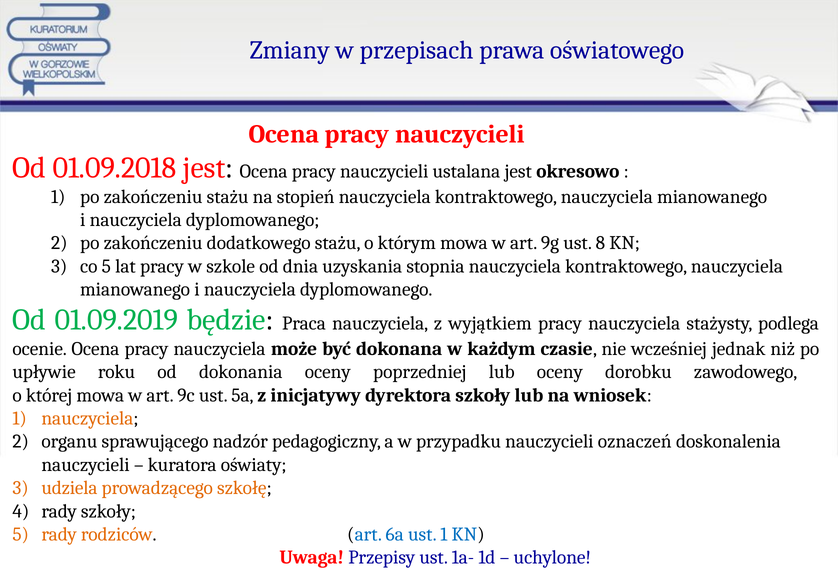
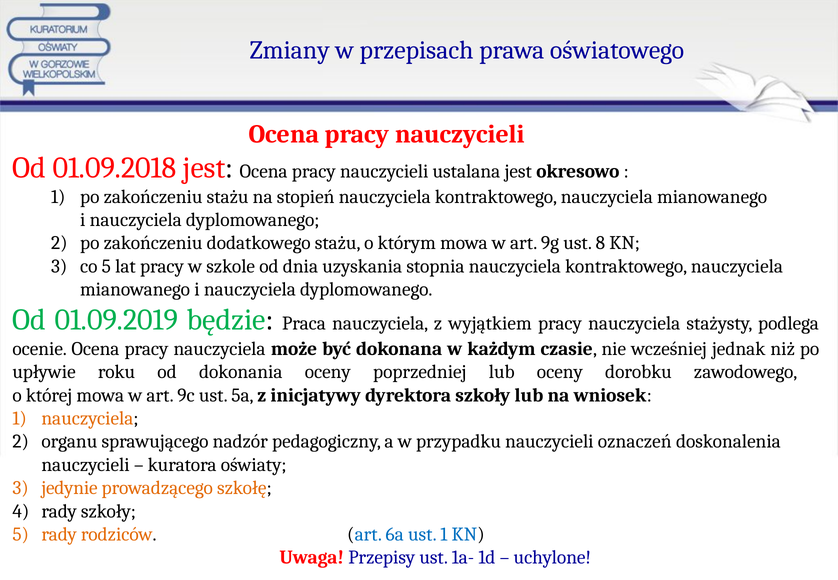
udziela: udziela -> jedynie
